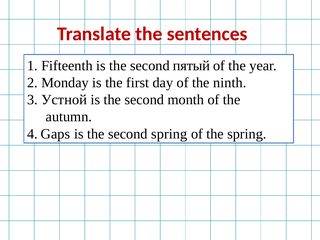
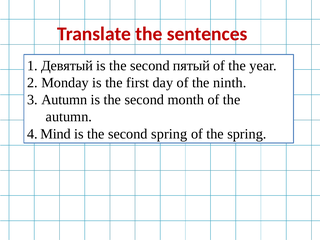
Fifteenth: Fifteenth -> Девятый
3 Устной: Устной -> Autumn
Gaps: Gaps -> Mind
